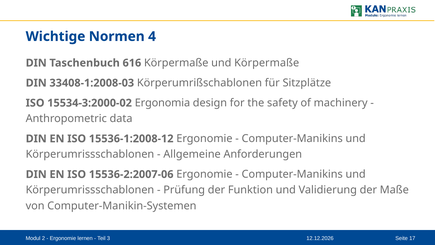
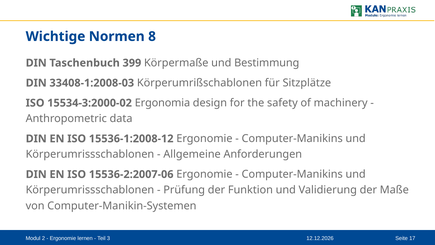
4: 4 -> 8
616: 616 -> 399
und Körpermaße: Körpermaße -> Bestimmung
